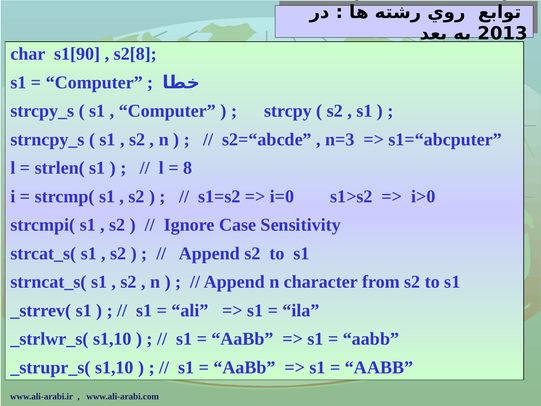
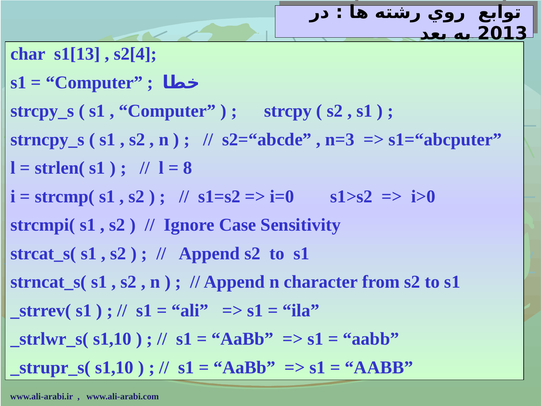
s1[90: s1[90 -> s1[13
s2[8: s2[8 -> s2[4
